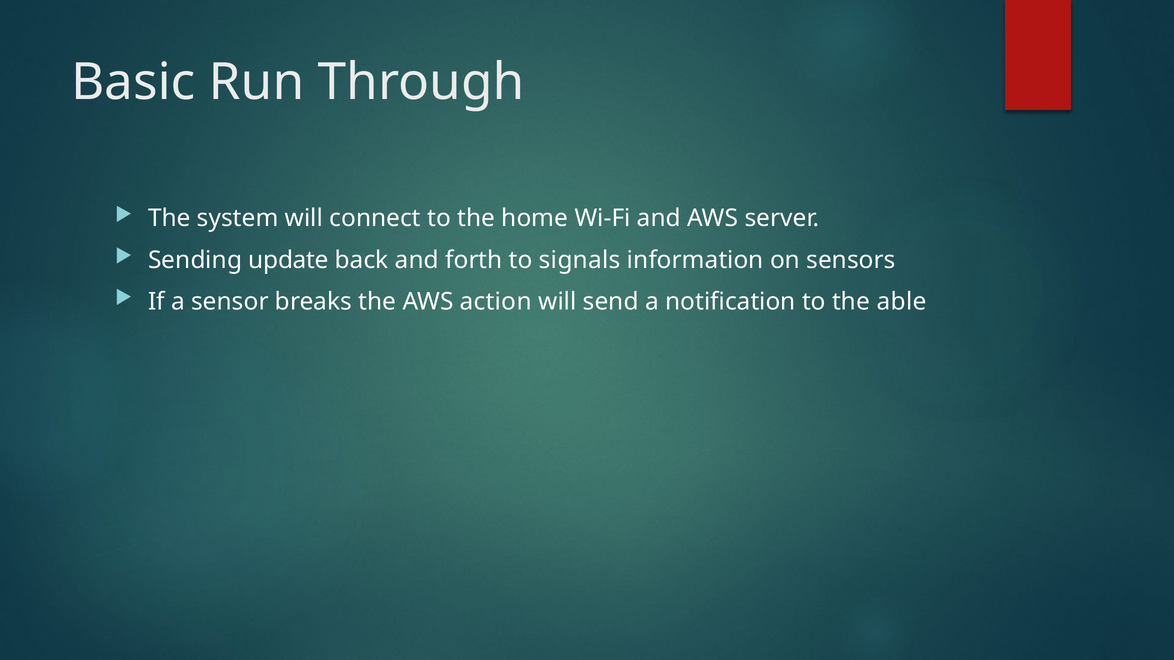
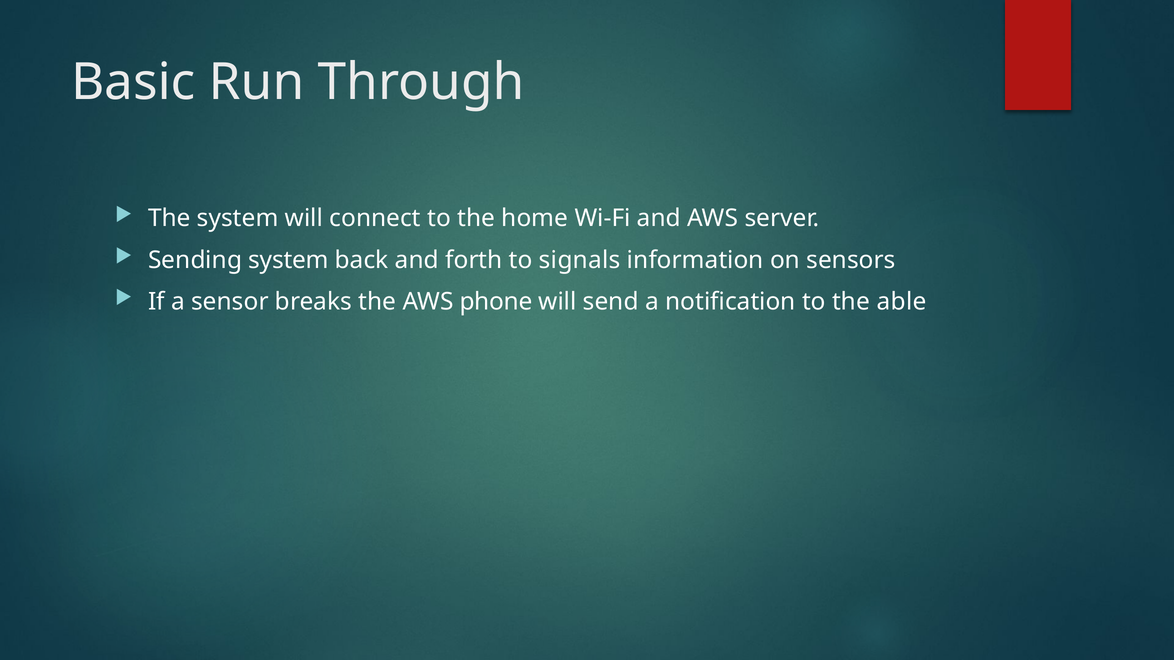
Sending update: update -> system
action: action -> phone
